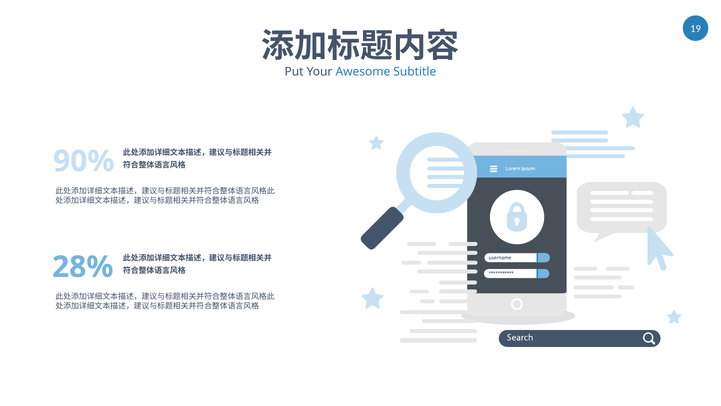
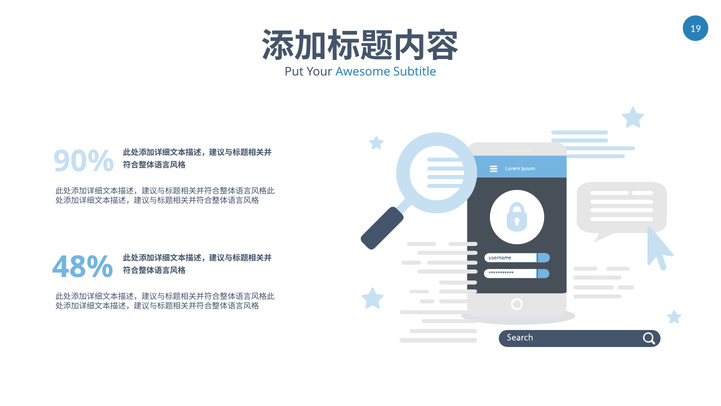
28%: 28% -> 48%
